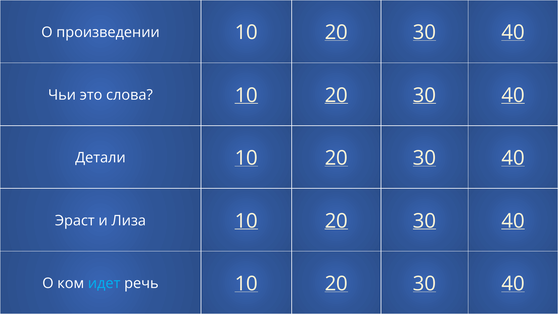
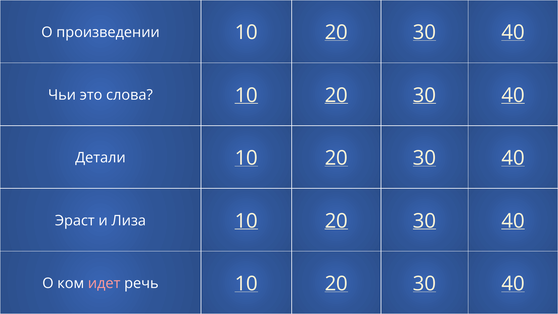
идет colour: light blue -> pink
